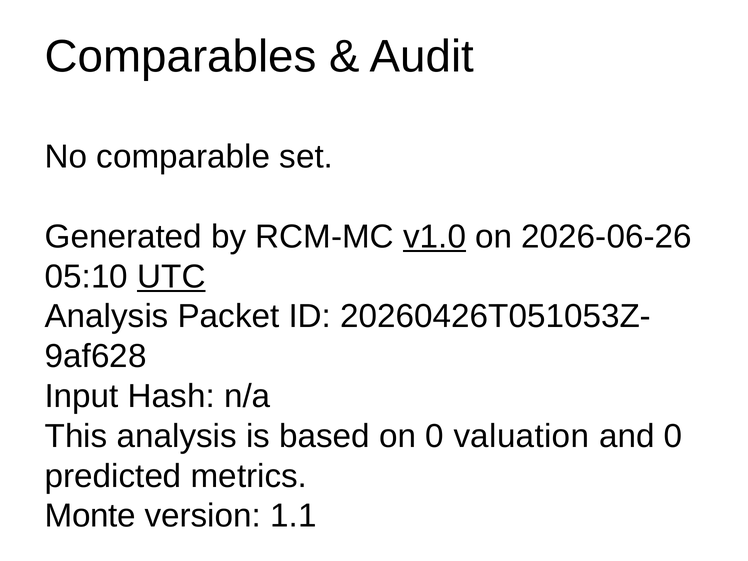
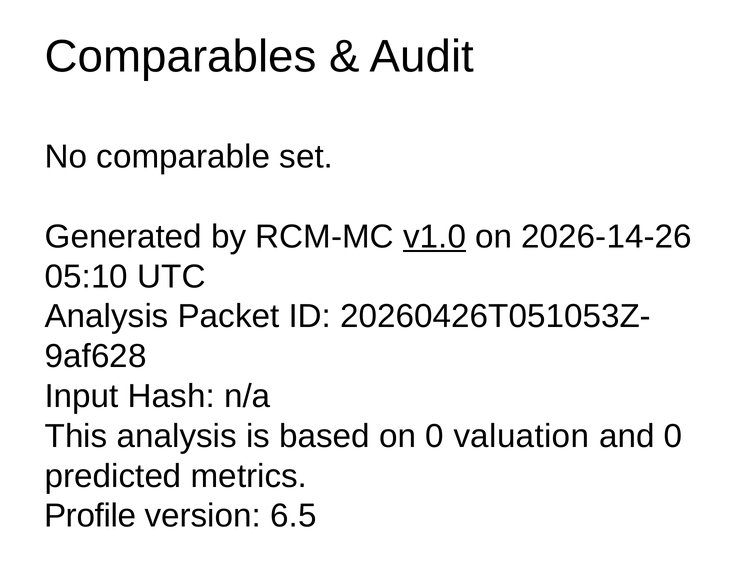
2026-06-26: 2026-06-26 -> 2026-14-26
UTC underline: present -> none
Monte: Monte -> Profile
1.1: 1.1 -> 6.5
